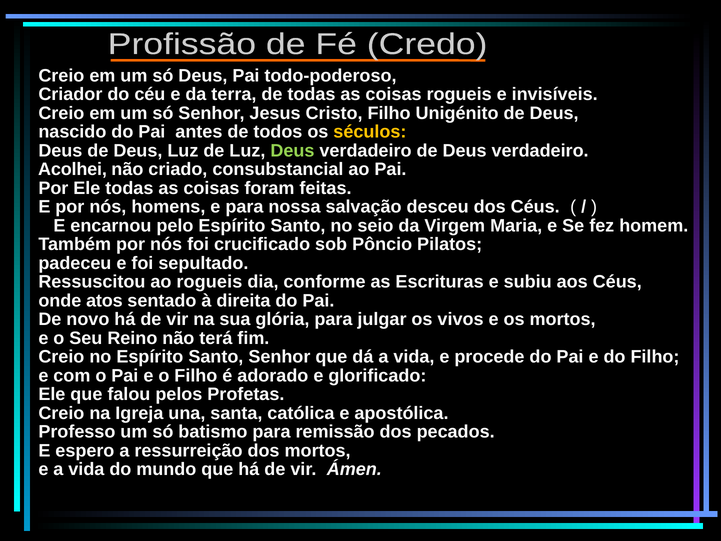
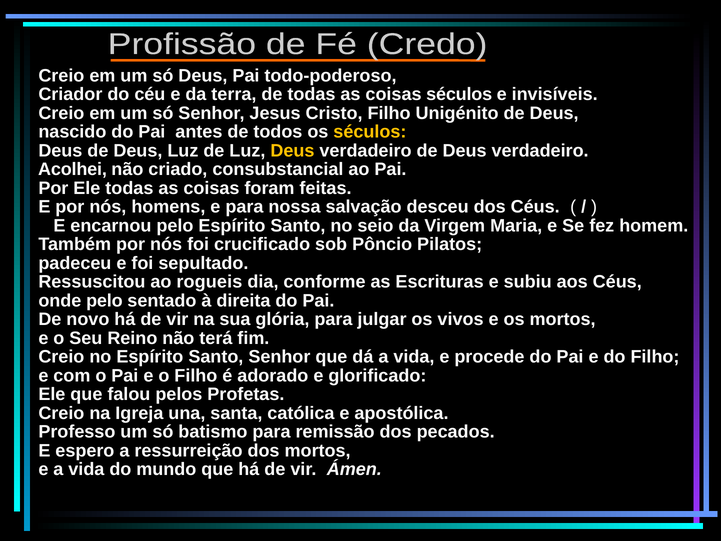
coisas rogueis: rogueis -> séculos
Deus at (292, 151) colour: light green -> yellow
onde atos: atos -> pelo
